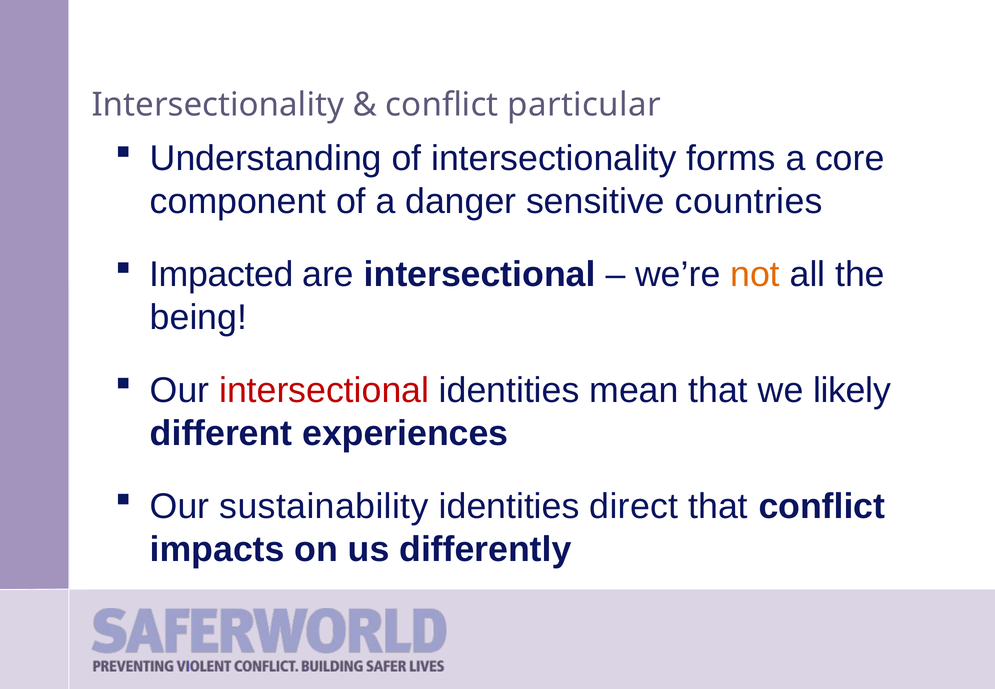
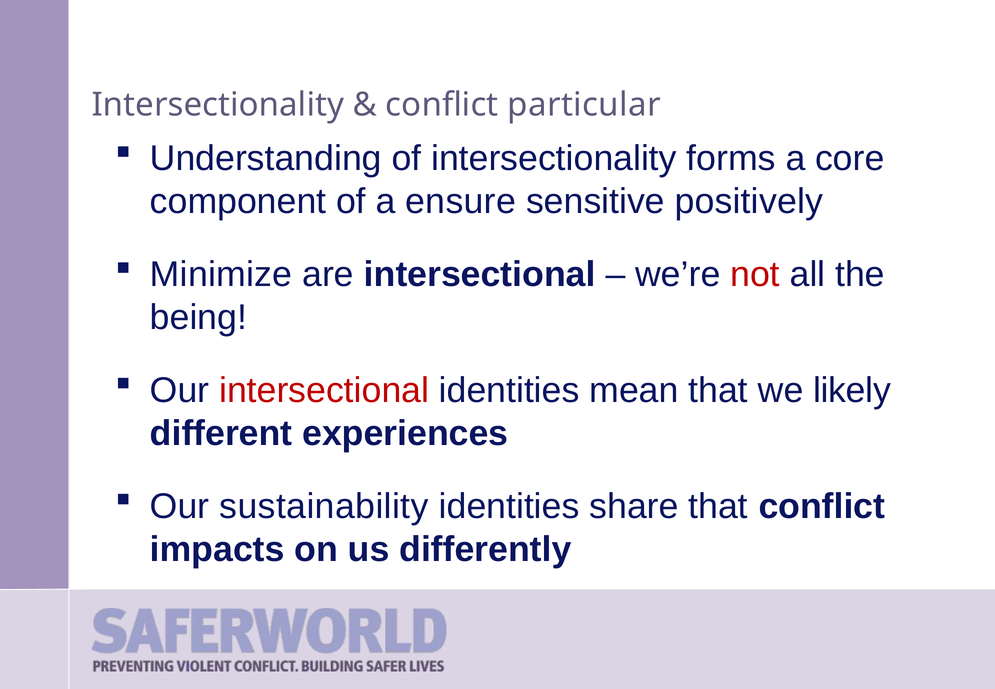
danger: danger -> ensure
countries: countries -> positively
Impacted: Impacted -> Minimize
not colour: orange -> red
direct: direct -> share
